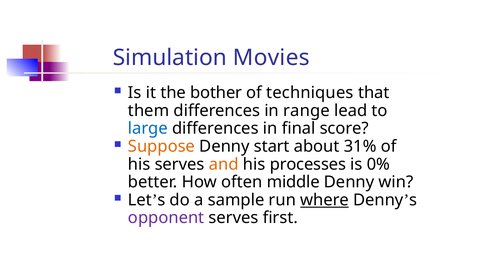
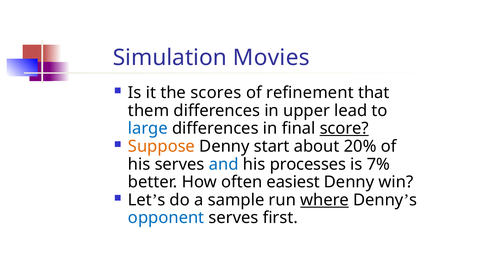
bother: bother -> scores
techniques: techniques -> refinement
range: range -> upper
score underline: none -> present
31%: 31% -> 20%
and colour: orange -> blue
0%: 0% -> 7%
middle: middle -> easiest
opponent colour: purple -> blue
